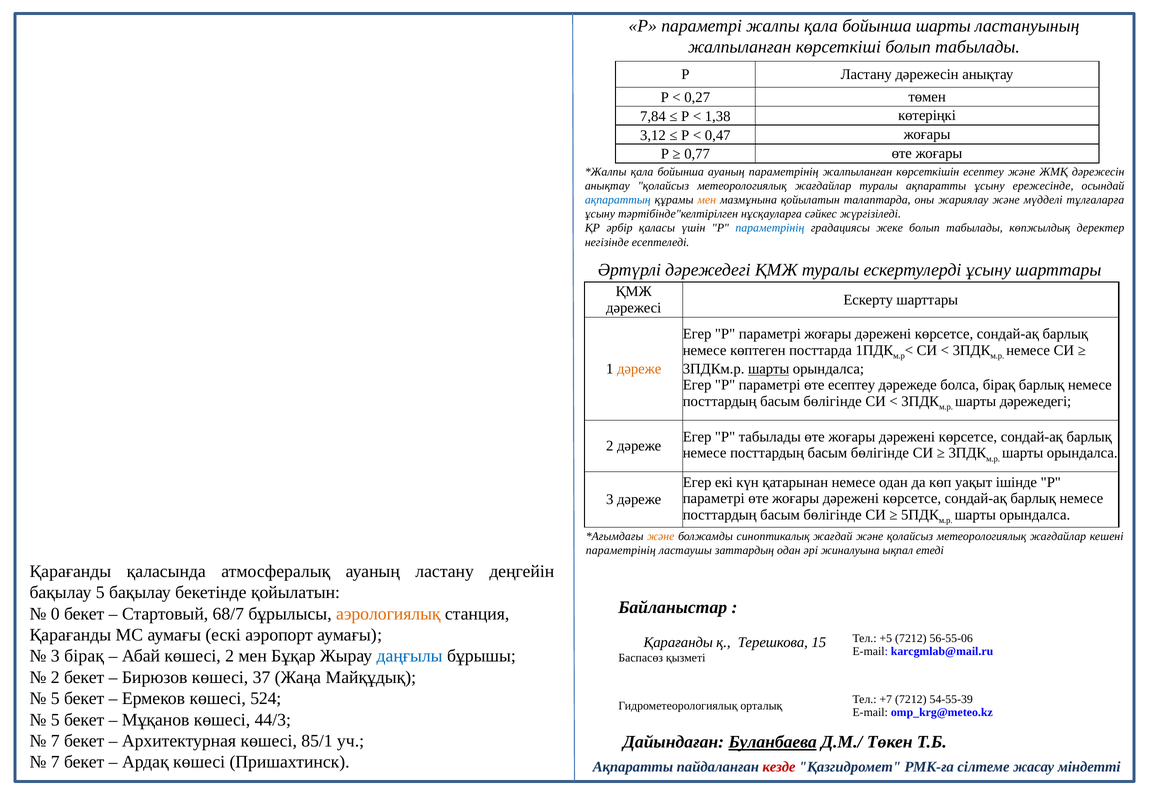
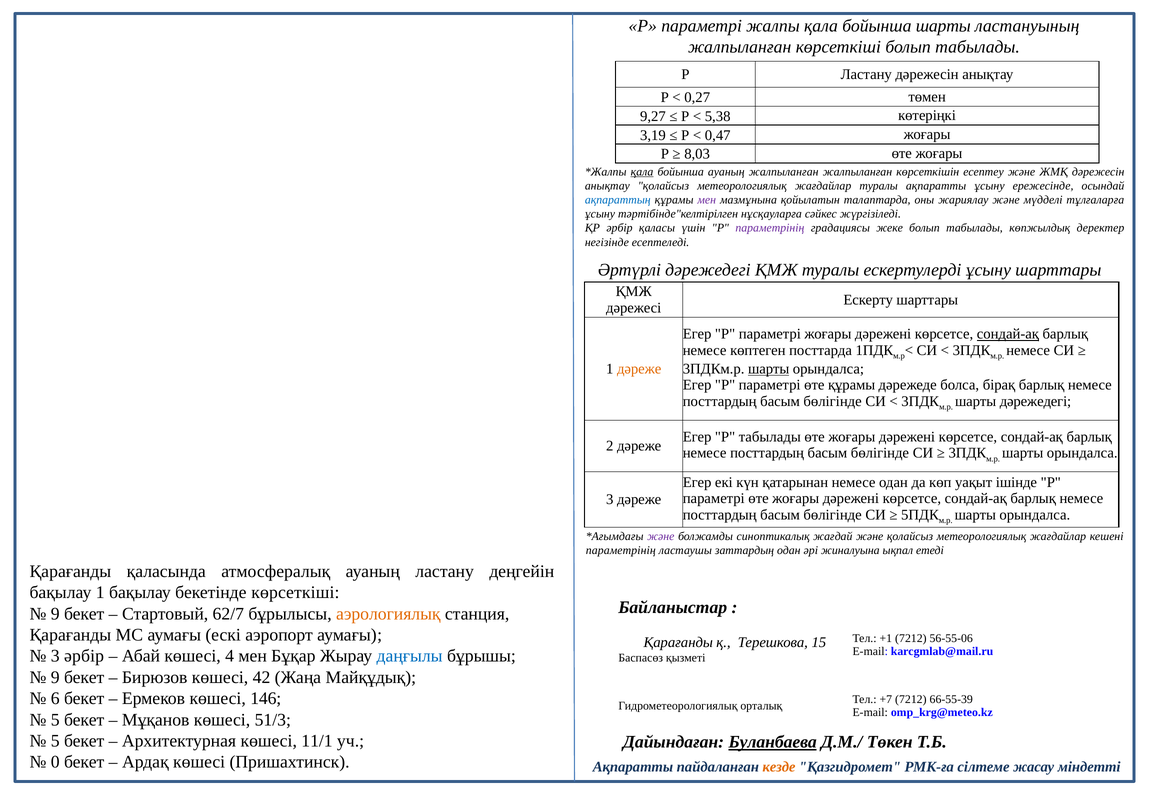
7,84: 7,84 -> 9,27
1,38: 1,38 -> 5,38
3,12: 3,12 -> 3,19
0,77: 0,77 -> 8,03
қала at (642, 172) underline: none -> present
ауаның параметрінің: параметрінің -> жалпыланған
мен at (707, 200) colour: orange -> purple
параметрінің at (770, 228) colour: blue -> purple
сондай-ақ at (1008, 334) underline: none -> present
өте есептеу: есептеу -> құрамы
және at (661, 537) colour: orange -> purple
бақылау 5: 5 -> 1
бекетінде қойылатын: қойылатын -> көрсеткіші
0 at (55, 614): 0 -> 9
68/7: 68/7 -> 62/7
+5: +5 -> +1
3 бірақ: бірақ -> әрбір
көшесі 2: 2 -> 4
2 at (55, 678): 2 -> 9
37: 37 -> 42
5 at (55, 699): 5 -> 6
524: 524 -> 146
54-55-39: 54-55-39 -> 66-55-39
44/3: 44/3 -> 51/3
7 at (55, 741): 7 -> 5
85/1: 85/1 -> 11/1
7 at (55, 763): 7 -> 0
кезде colour: red -> orange
